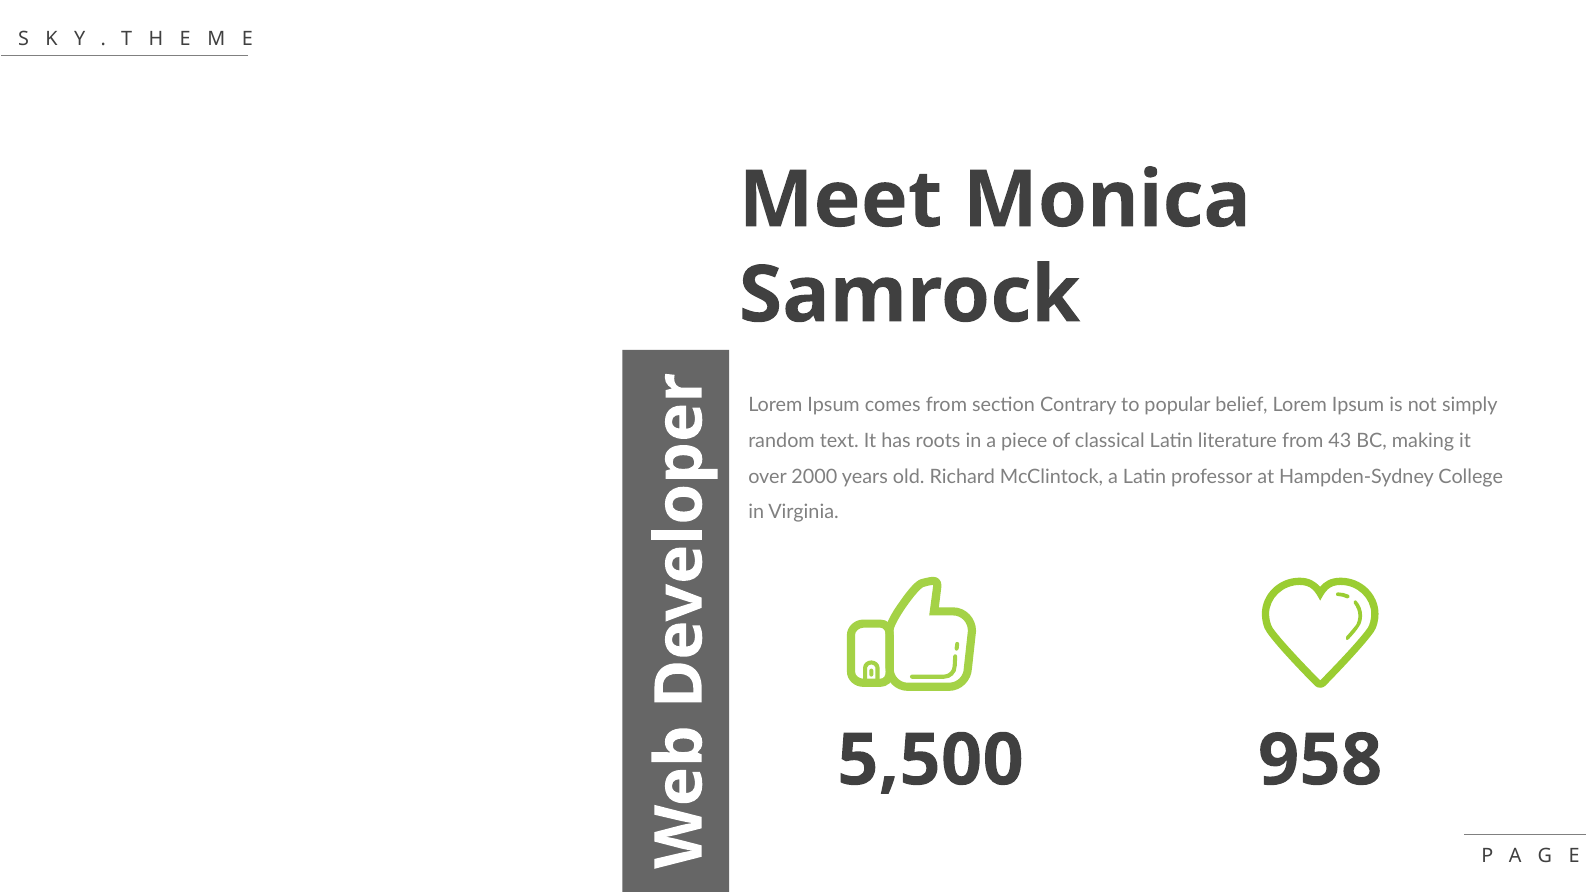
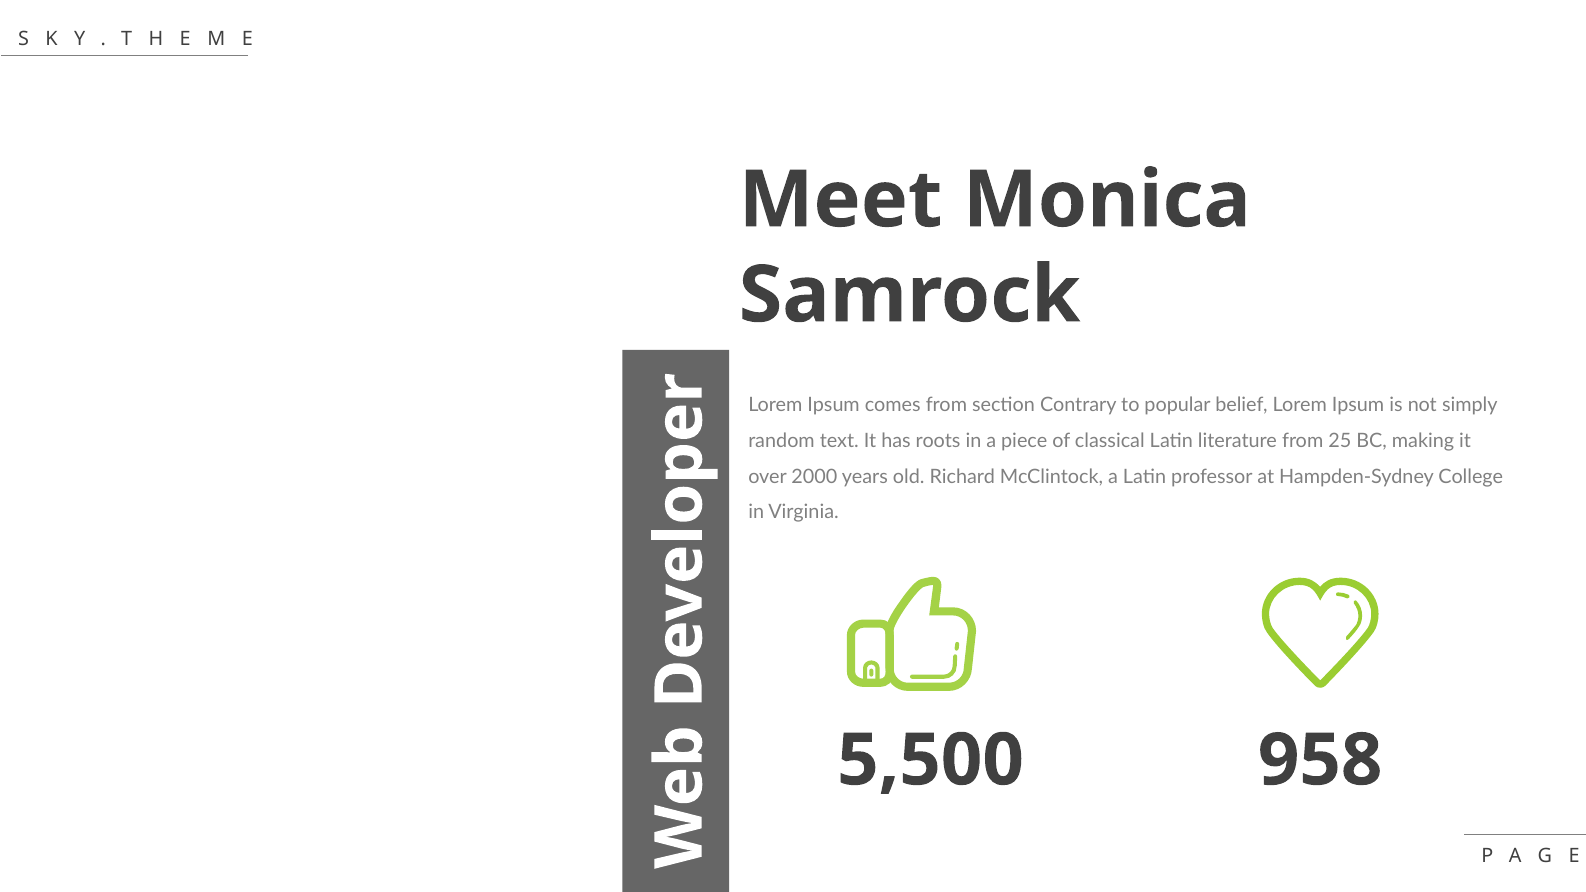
43: 43 -> 25
